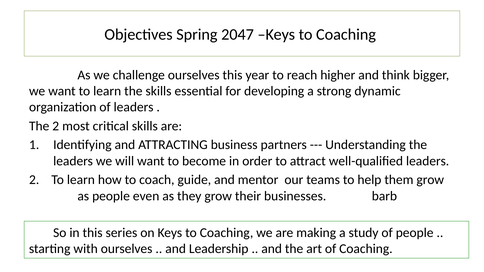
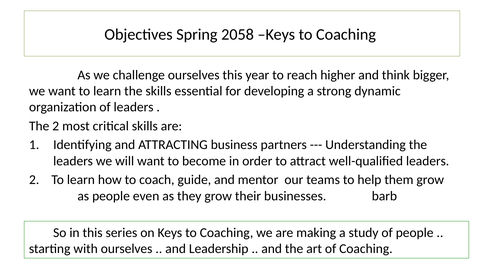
2047: 2047 -> 2058
